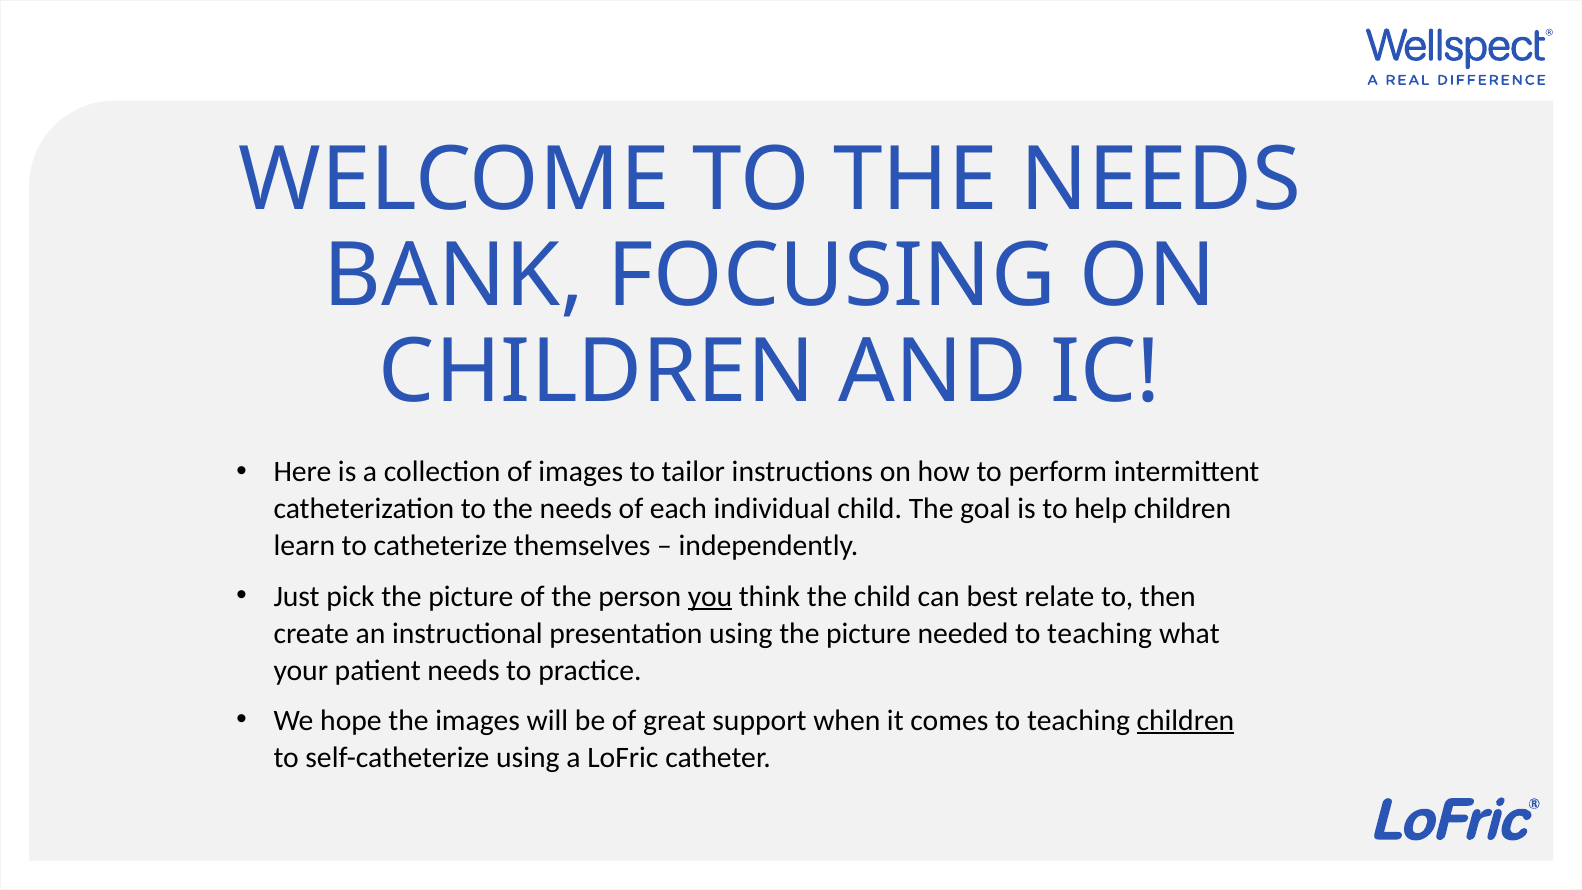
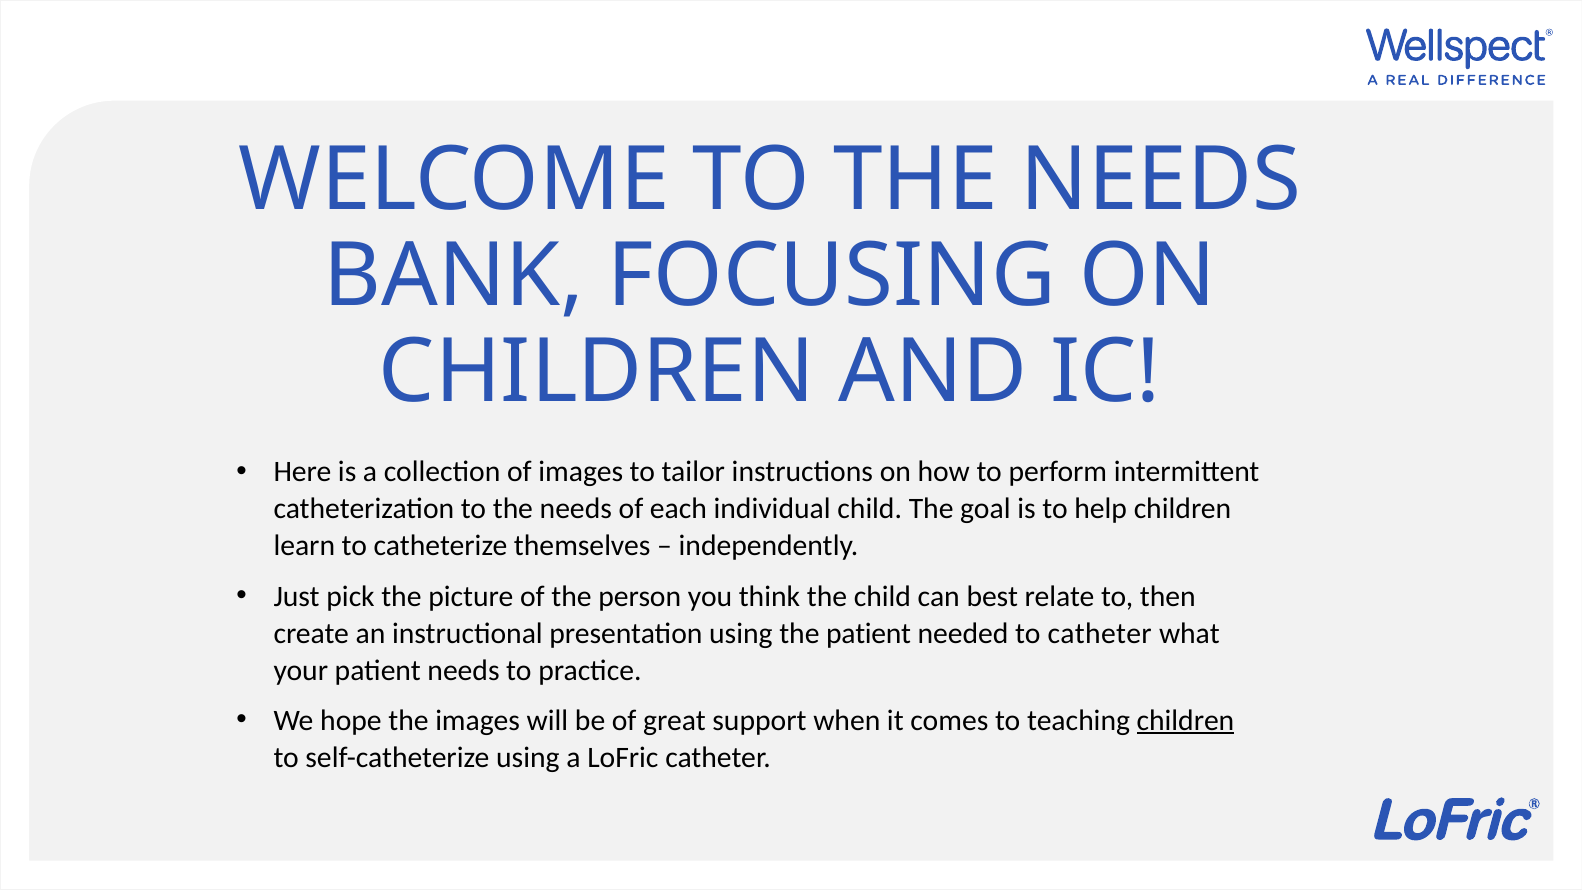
you underline: present -> none
using the picture: picture -> patient
needed to teaching: teaching -> catheter
